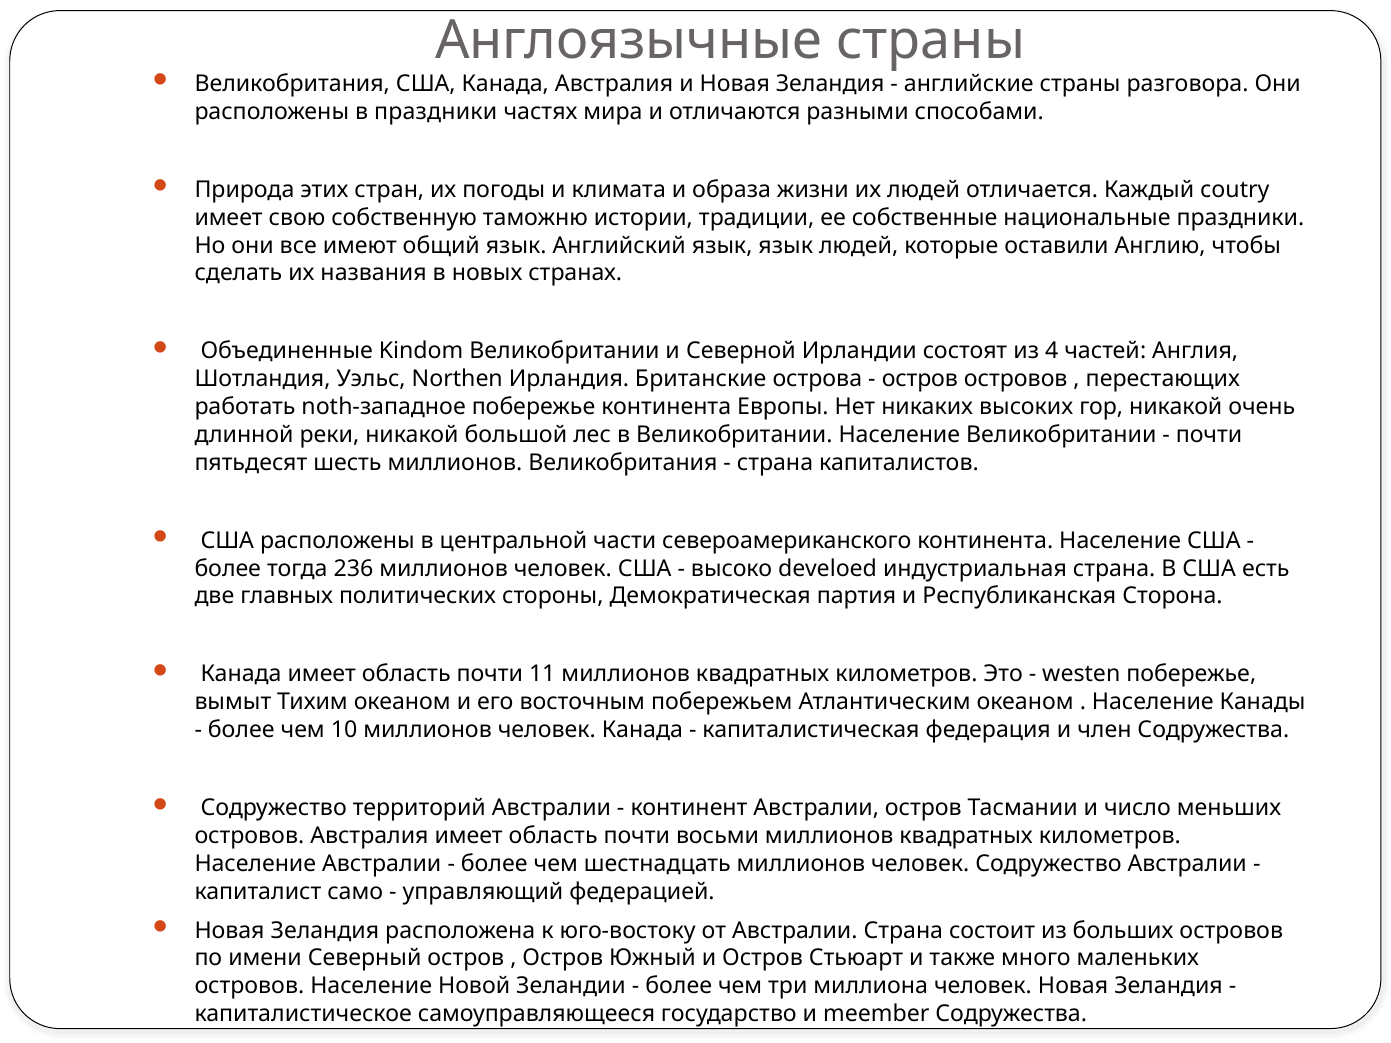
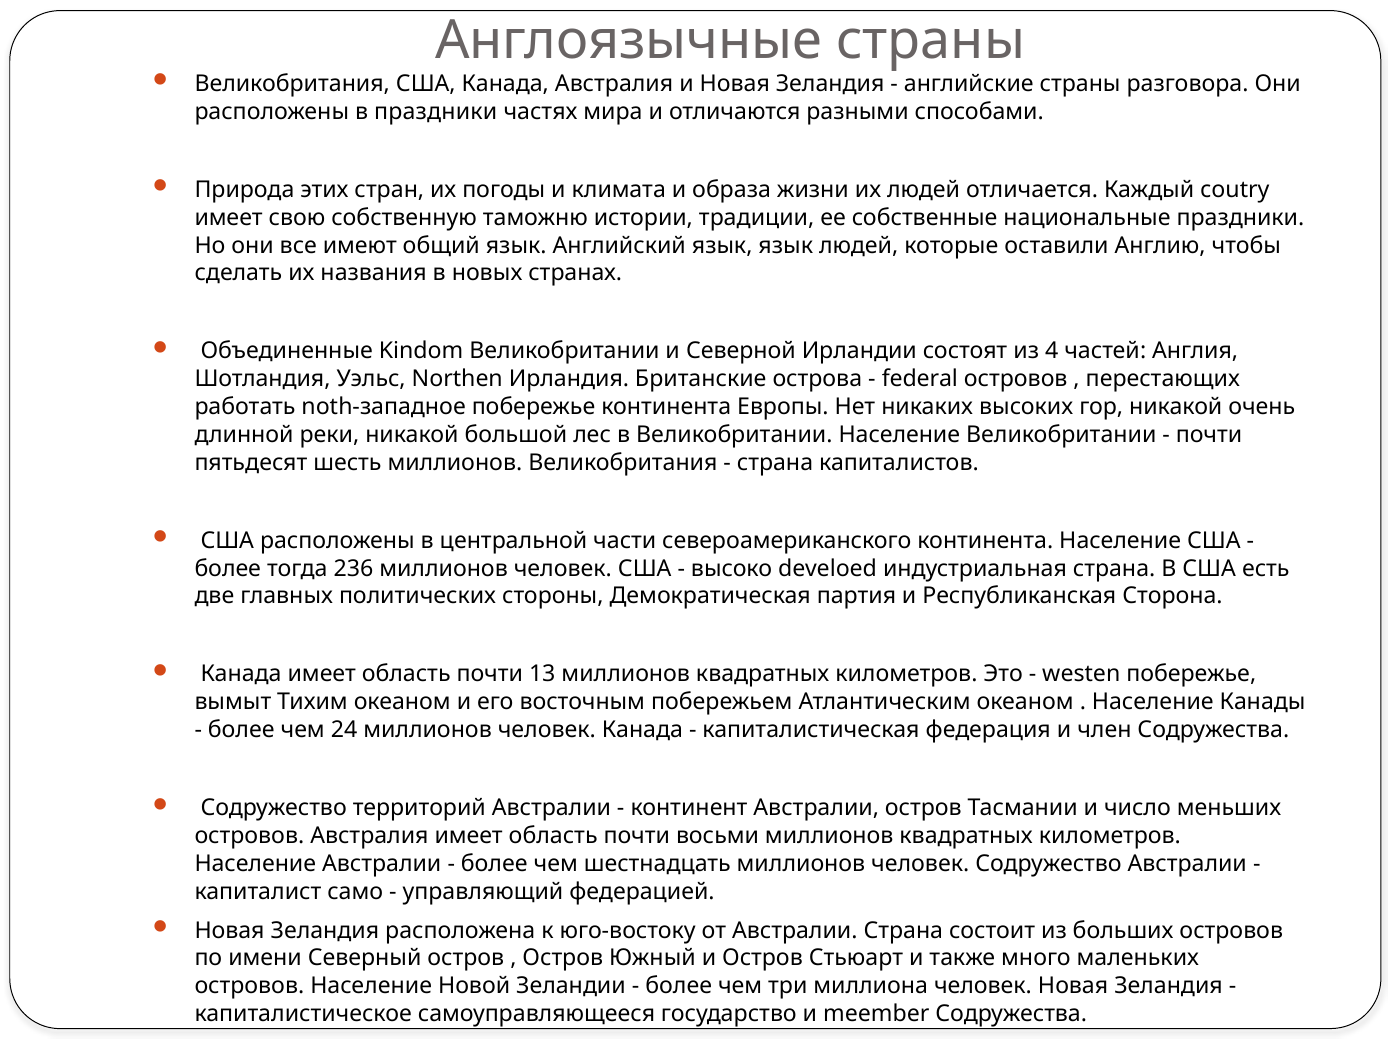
остров at (920, 379): остров -> federal
11: 11 -> 13
10: 10 -> 24
